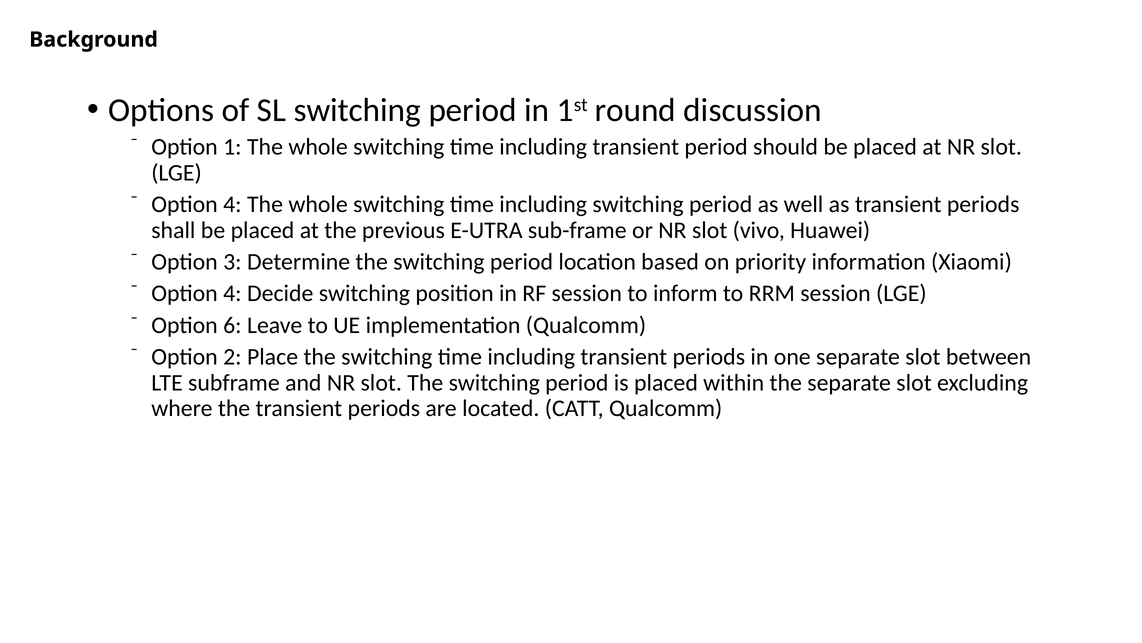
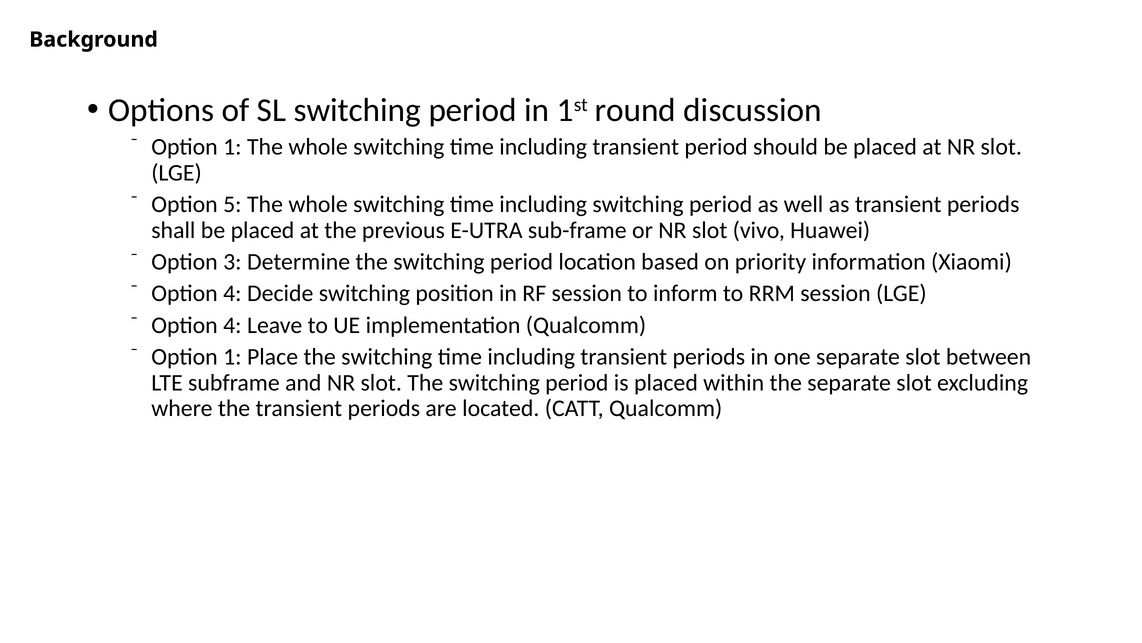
4 at (232, 204): 4 -> 5
6 at (232, 325): 6 -> 4
2 at (232, 357): 2 -> 1
